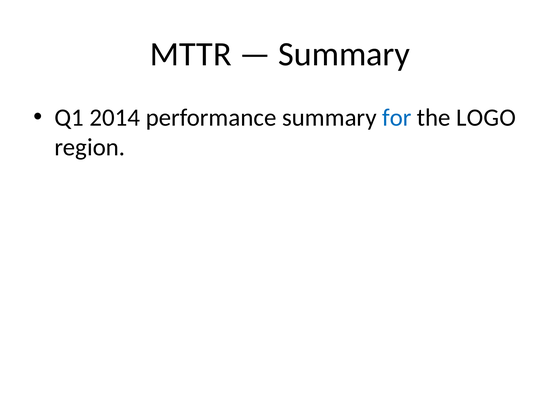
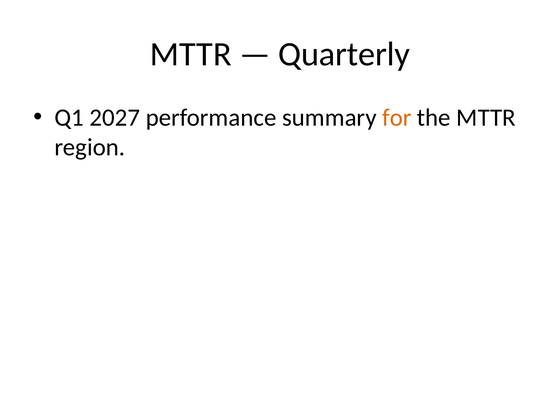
Summary at (344, 54): Summary -> Quarterly
2014: 2014 -> 2027
for colour: blue -> orange
the LOGO: LOGO -> MTTR
